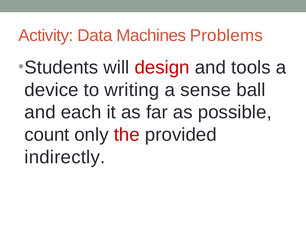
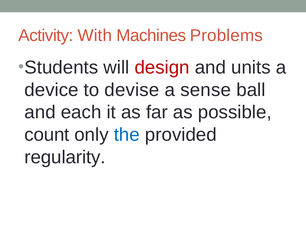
Data: Data -> With
tools: tools -> units
writing: writing -> devise
the colour: red -> blue
indirectly: indirectly -> regularity
